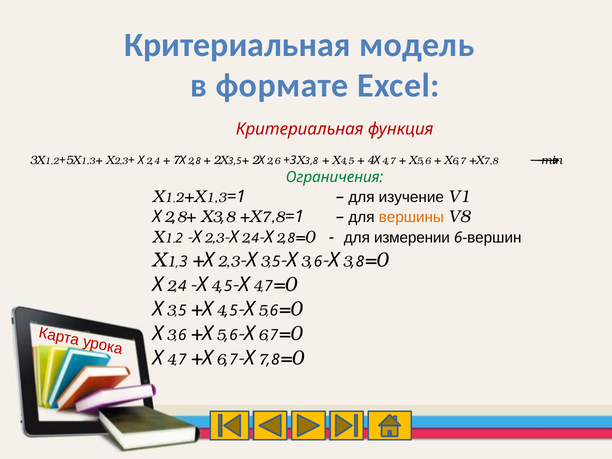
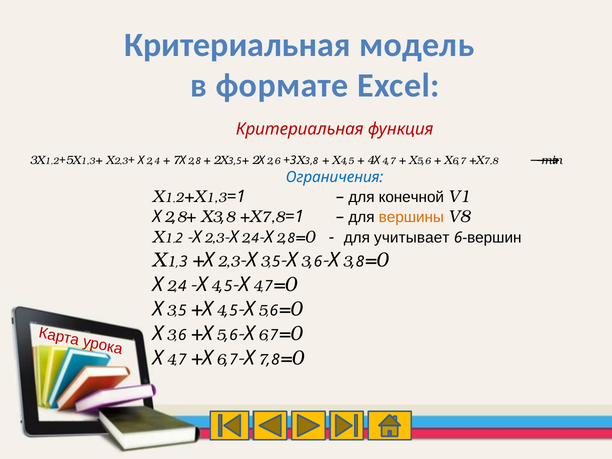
Ограничения colour: green -> blue
изучение: изучение -> конечной
измерении: измерении -> учитывает
